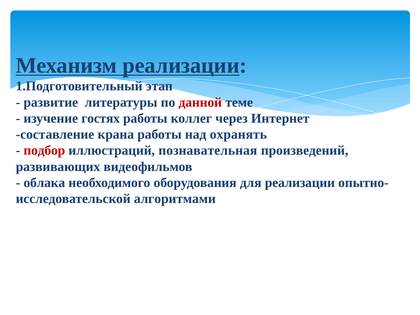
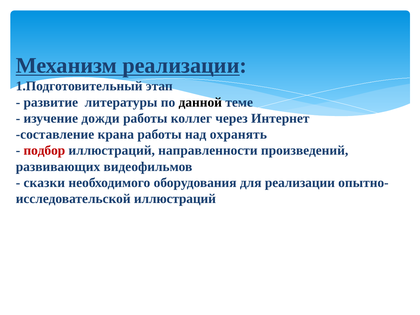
данной colour: red -> black
гостях: гостях -> дожди
познавательная: познавательная -> направленности
облака: облака -> сказки
алгоритмами at (175, 199): алгоритмами -> иллюстраций
